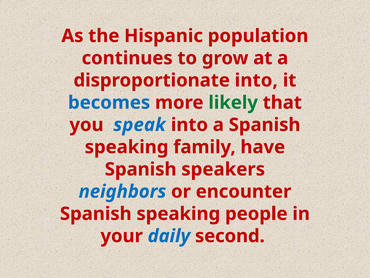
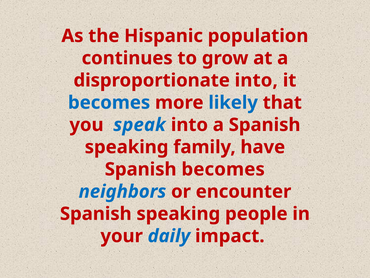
likely colour: green -> blue
Spanish speakers: speakers -> becomes
second: second -> impact
